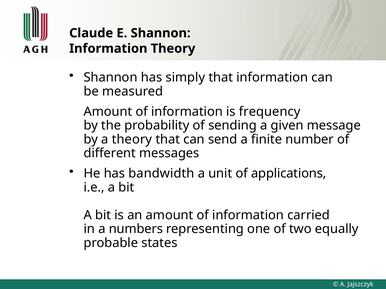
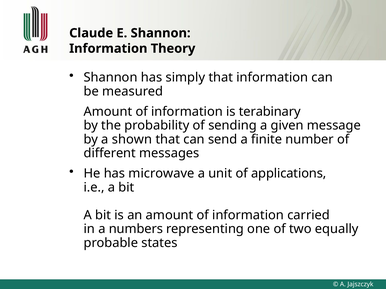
frequency: frequency -> terabinary
a theory: theory -> shown
bandwidth: bandwidth -> microwave
